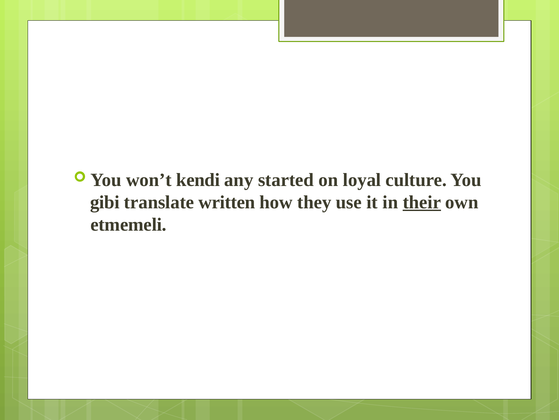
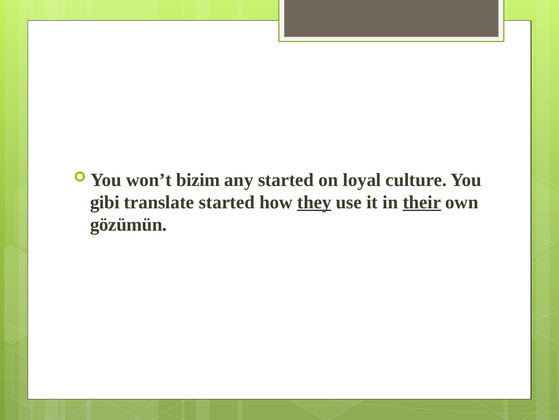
kendi: kendi -> bizim
translate written: written -> started
they underline: none -> present
etmemeli: etmemeli -> gözümün
